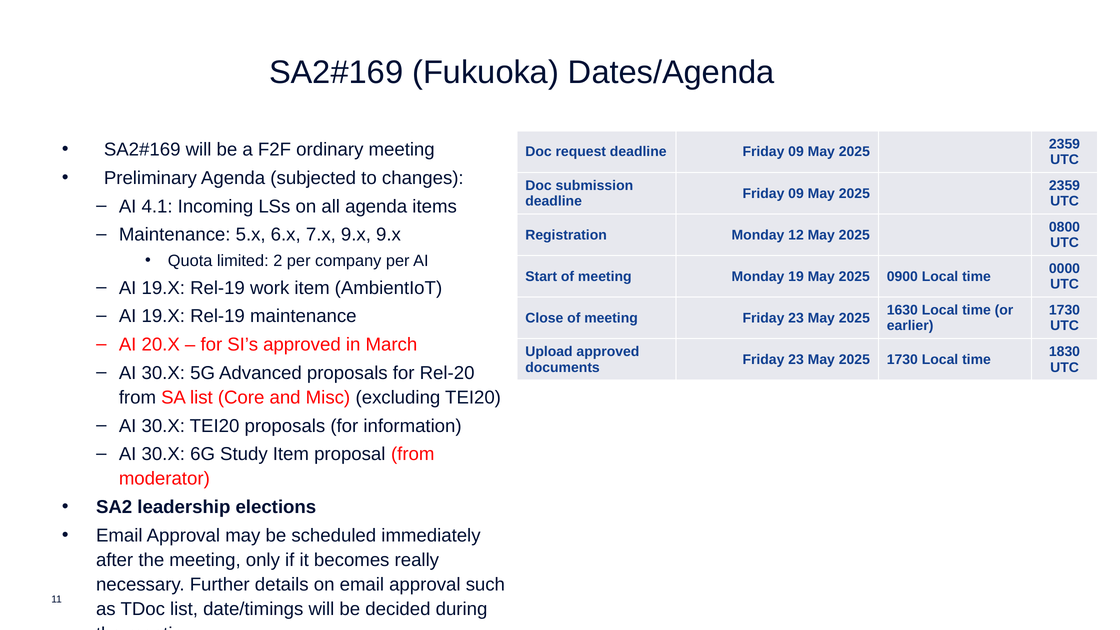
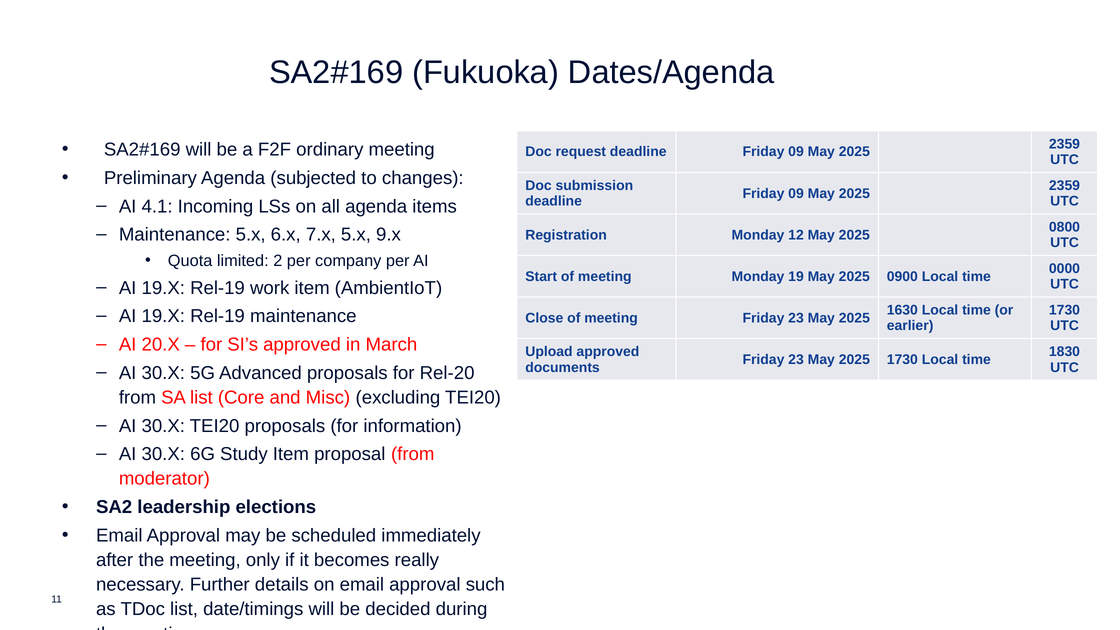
7.x 9.x: 9.x -> 5.x
